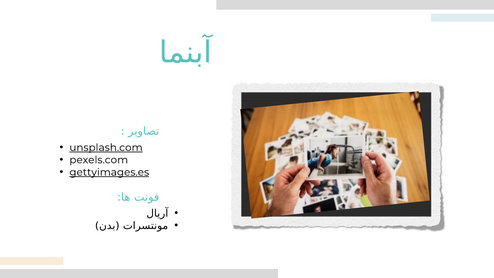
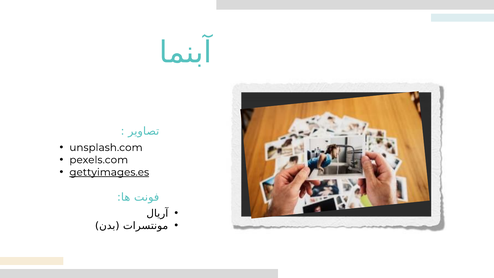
unsplash.com underline: present -> none
